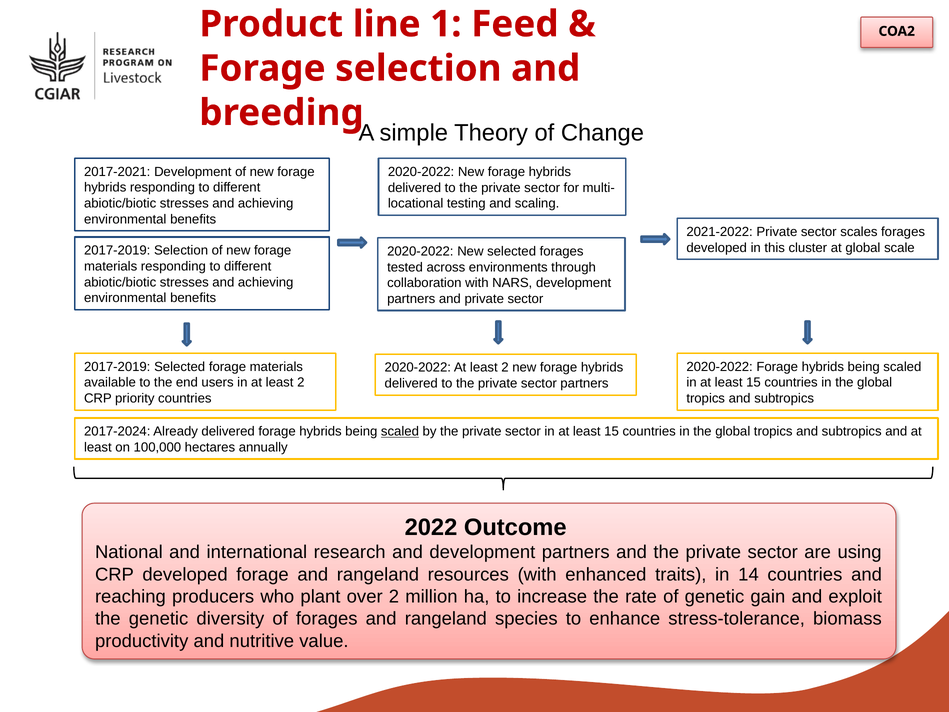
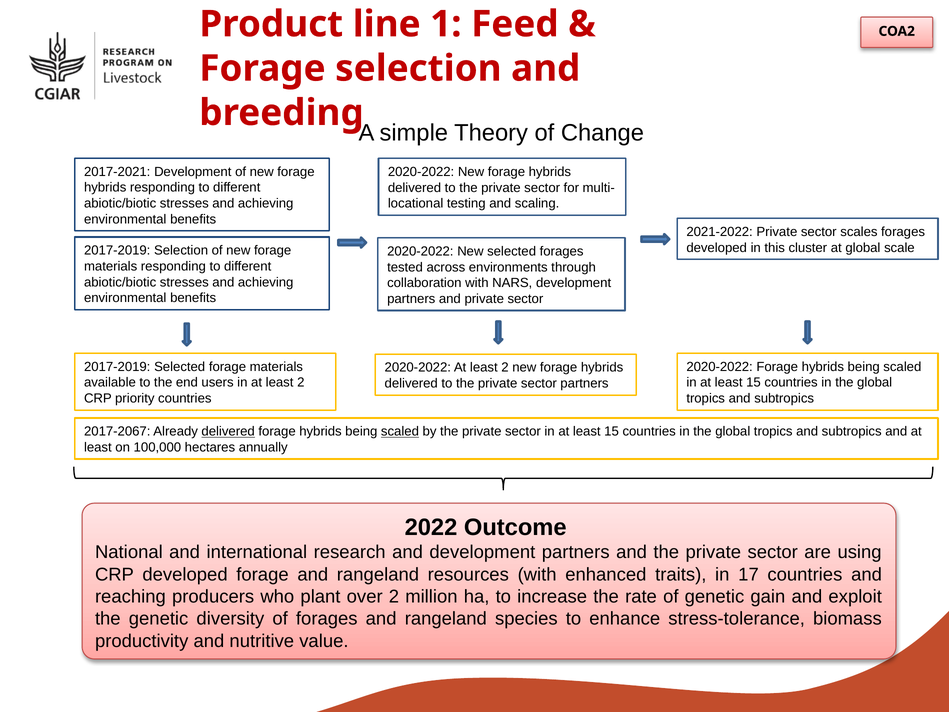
2017-2024: 2017-2024 -> 2017-2067
delivered at (228, 431) underline: none -> present
14: 14 -> 17
